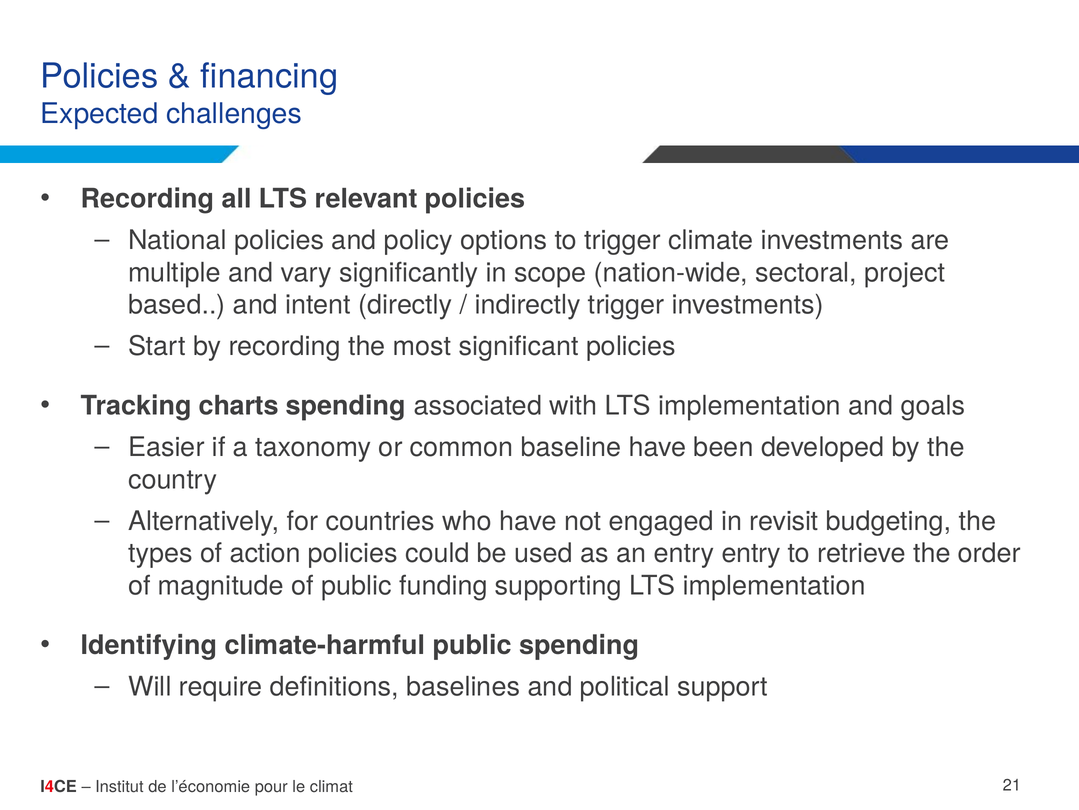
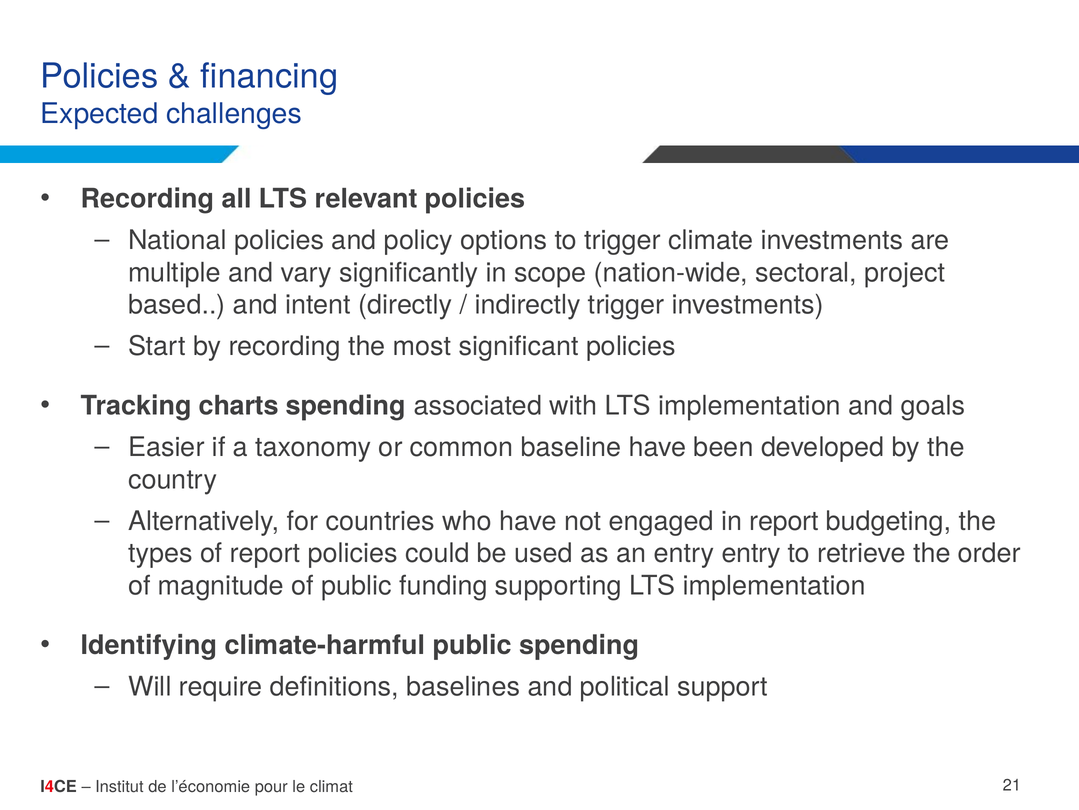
in revisit: revisit -> report
of action: action -> report
